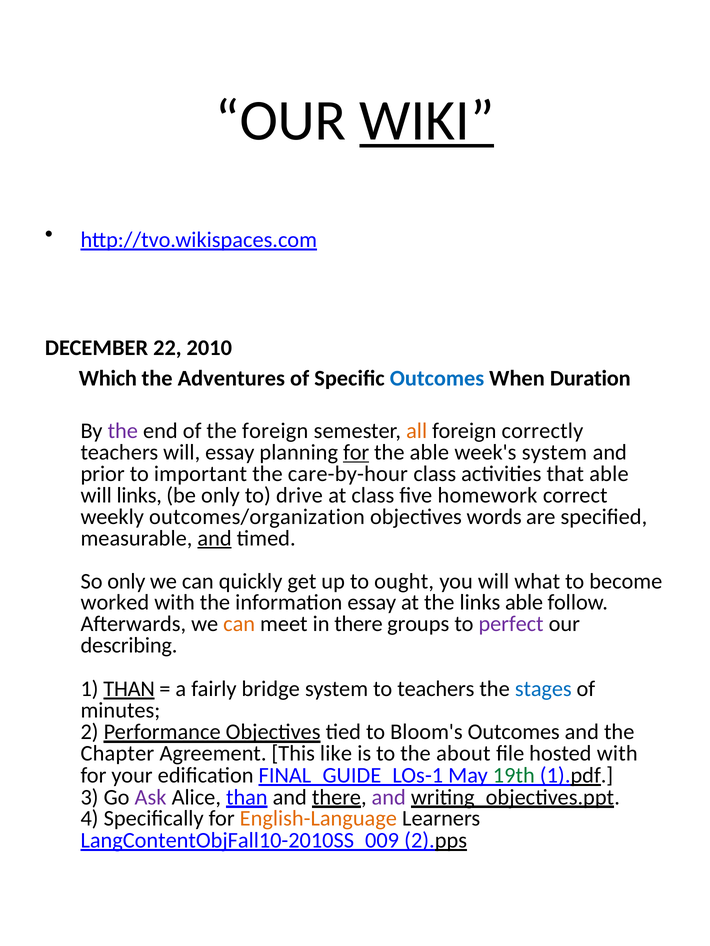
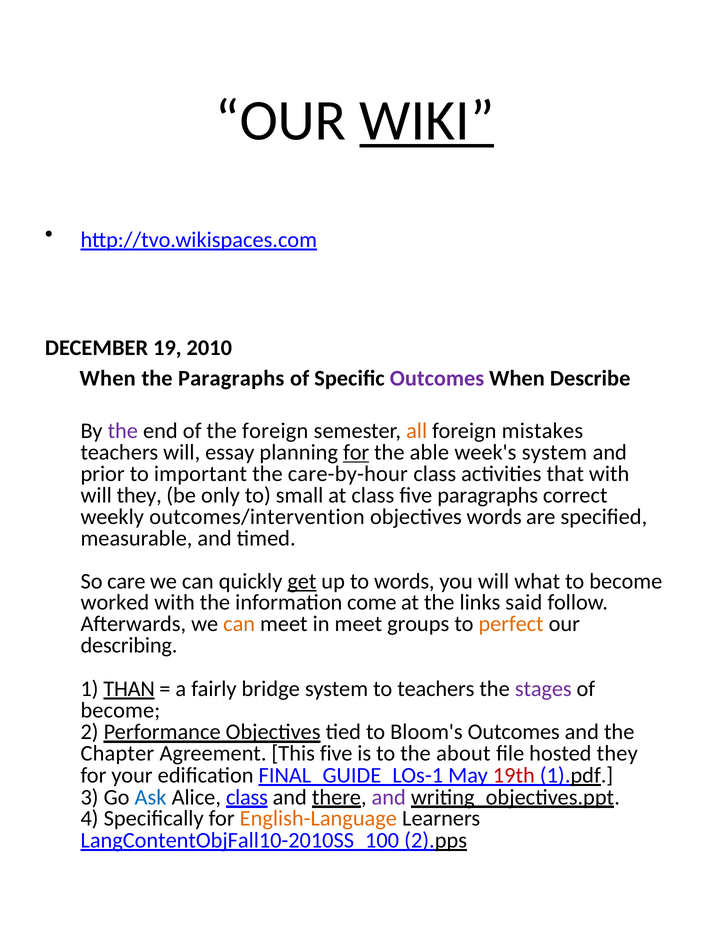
22: 22 -> 19
Which at (108, 379): Which -> When
the Adventures: Adventures -> Paragraphs
Outcomes at (437, 379) colour: blue -> purple
Duration: Duration -> Describe
correctly: correctly -> mistakes
that able: able -> with
will links: links -> they
drive: drive -> small
five homework: homework -> paragraphs
outcomes/organization: outcomes/organization -> outcomes/intervention
and at (215, 539) underline: present -> none
So only: only -> care
get underline: none -> present
to ought: ought -> words
information essay: essay -> come
links able: able -> said
in there: there -> meet
perfect colour: purple -> orange
stages colour: blue -> purple
minutes at (120, 711): minutes -> become
This like: like -> five
hosted with: with -> they
19th colour: green -> red
Ask colour: purple -> blue
Alice than: than -> class
LangContentObjFall10-2010SS_009: LangContentObjFall10-2010SS_009 -> LangContentObjFall10-2010SS_100
